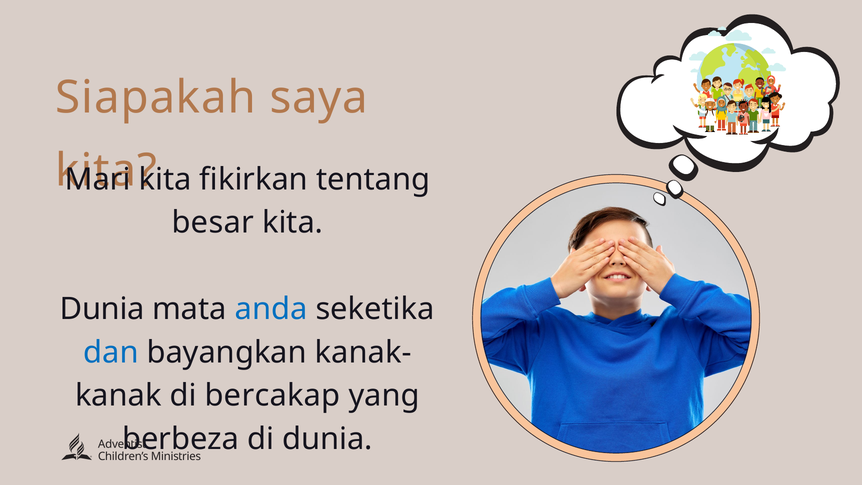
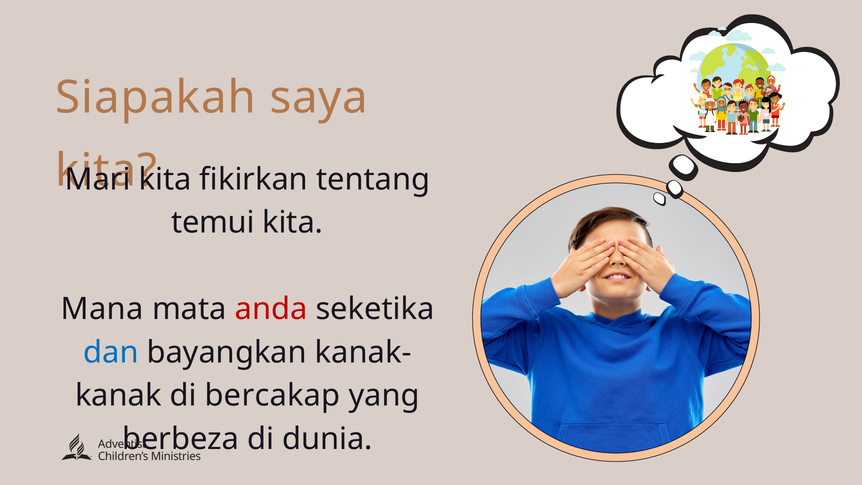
besar: besar -> temui
Dunia at (102, 309): Dunia -> Mana
anda colour: blue -> red
